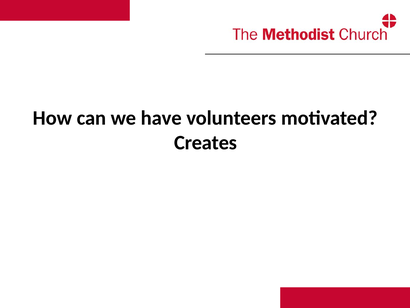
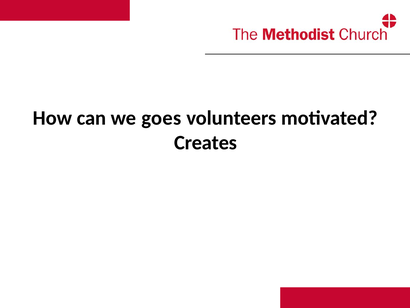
have: have -> goes
